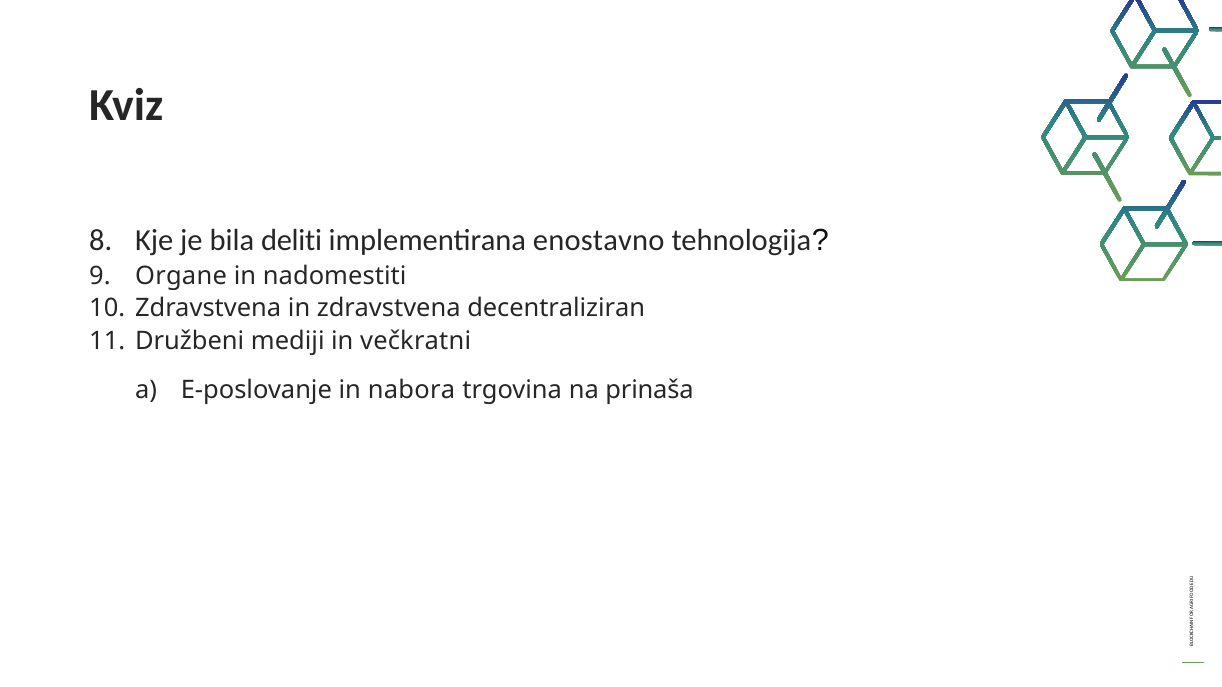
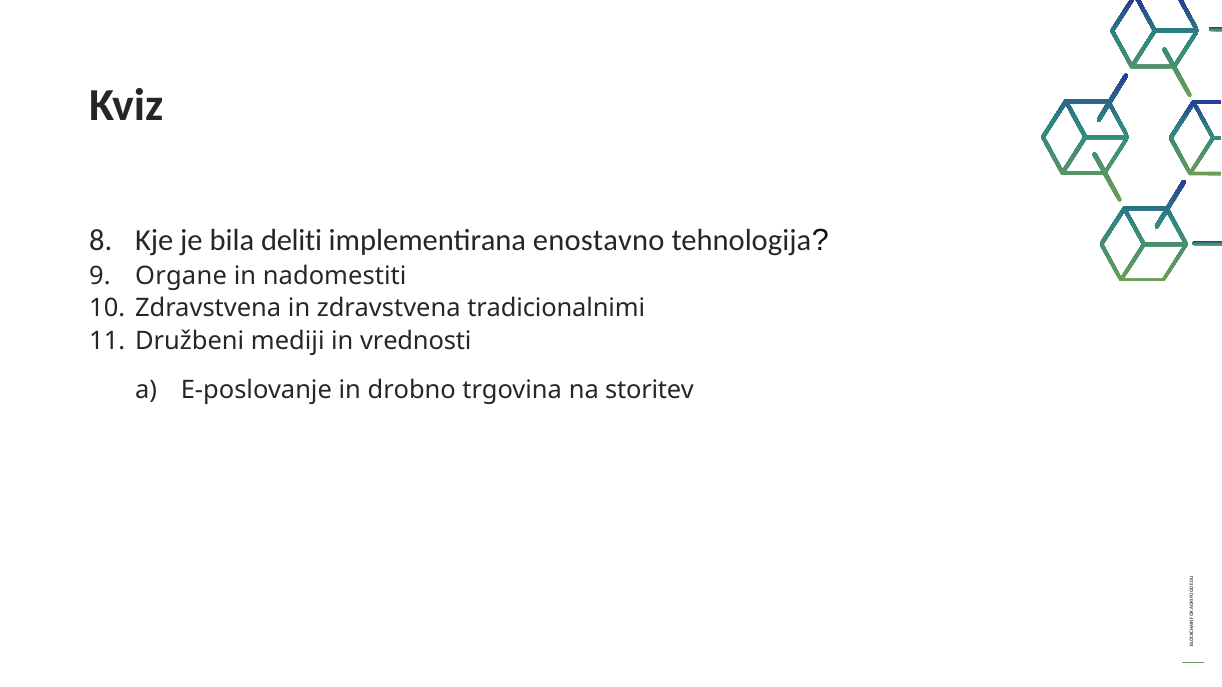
decentraliziran: decentraliziran -> tradicionalnimi
večkratni: večkratni -> vrednosti
nabora: nabora -> drobno
prinaša: prinaša -> storitev
